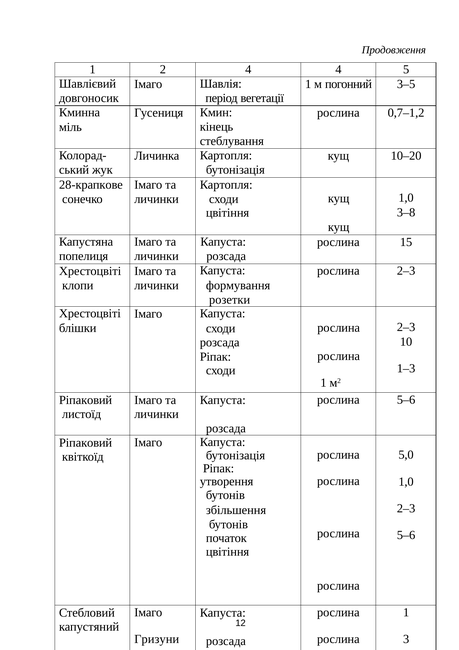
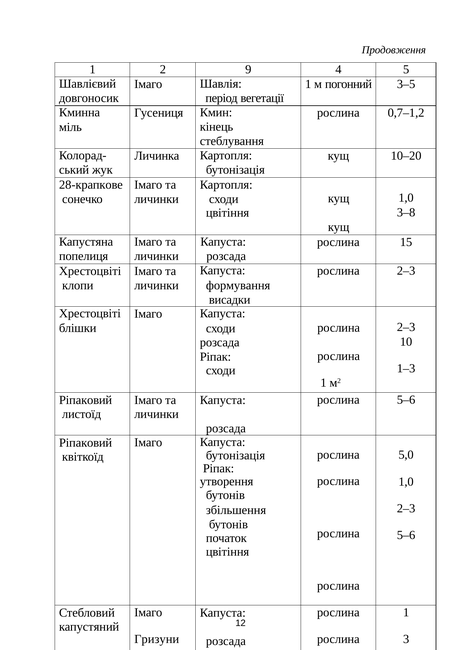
2 4: 4 -> 9
розетки: розетки -> висадки
